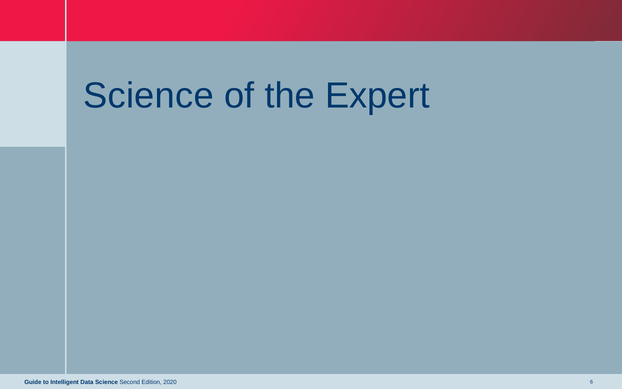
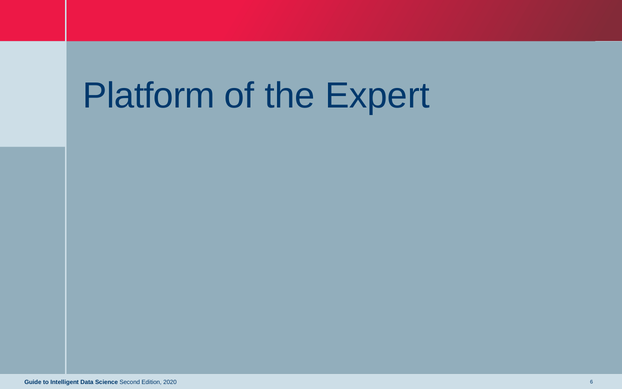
Science at (149, 96): Science -> Platform
